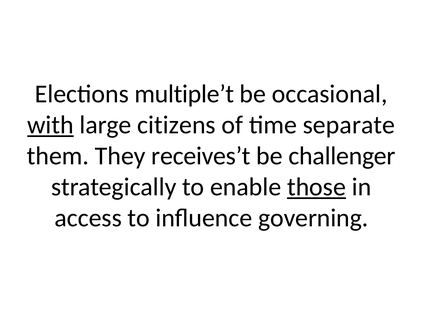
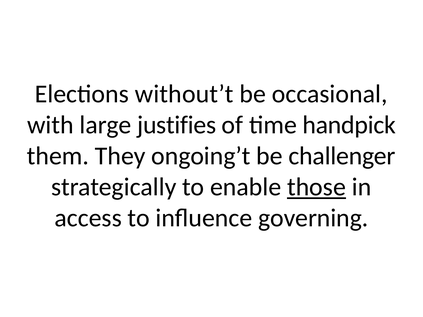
multiple’t: multiple’t -> without’t
with underline: present -> none
citizens: citizens -> justifies
separate: separate -> handpick
receives’t: receives’t -> ongoing’t
